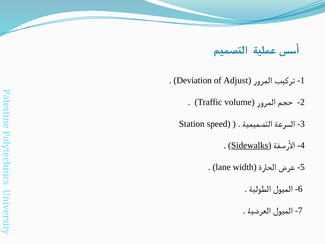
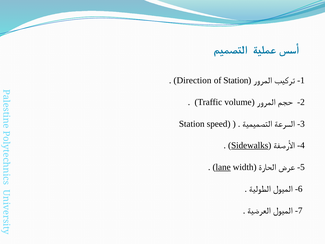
Deviation: Deviation -> Direction
of Adjust: Adjust -> Station
lane underline: none -> present
